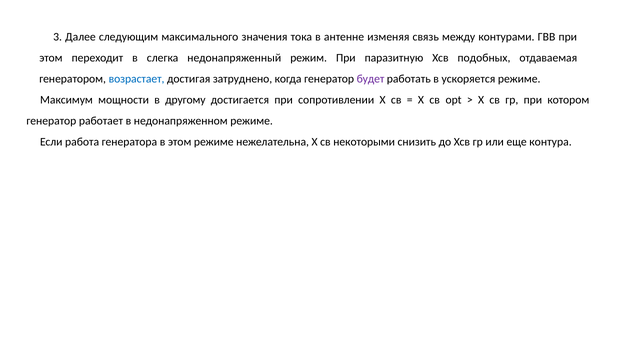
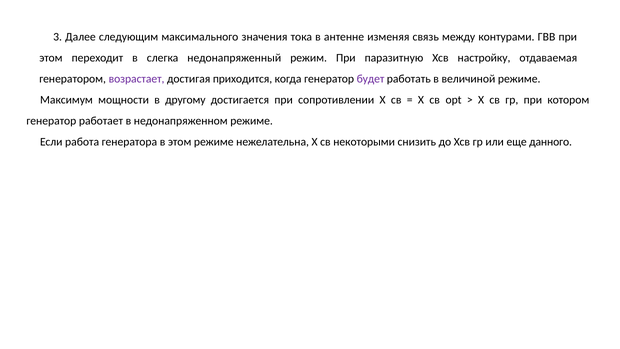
подобных: подобных -> настройку
возрастает colour: blue -> purple
затруднено: затруднено -> приходится
ускоряется: ускоряется -> величиной
контура: контура -> данного
